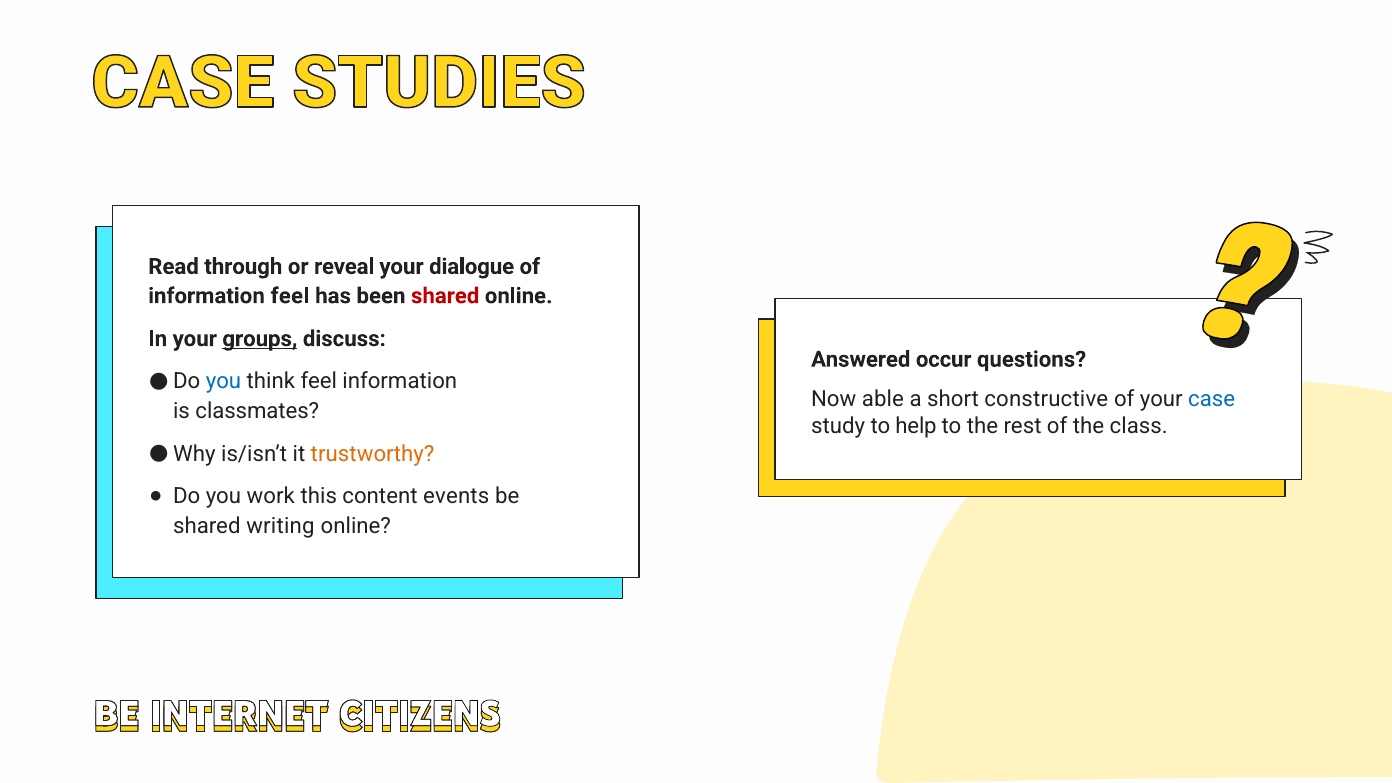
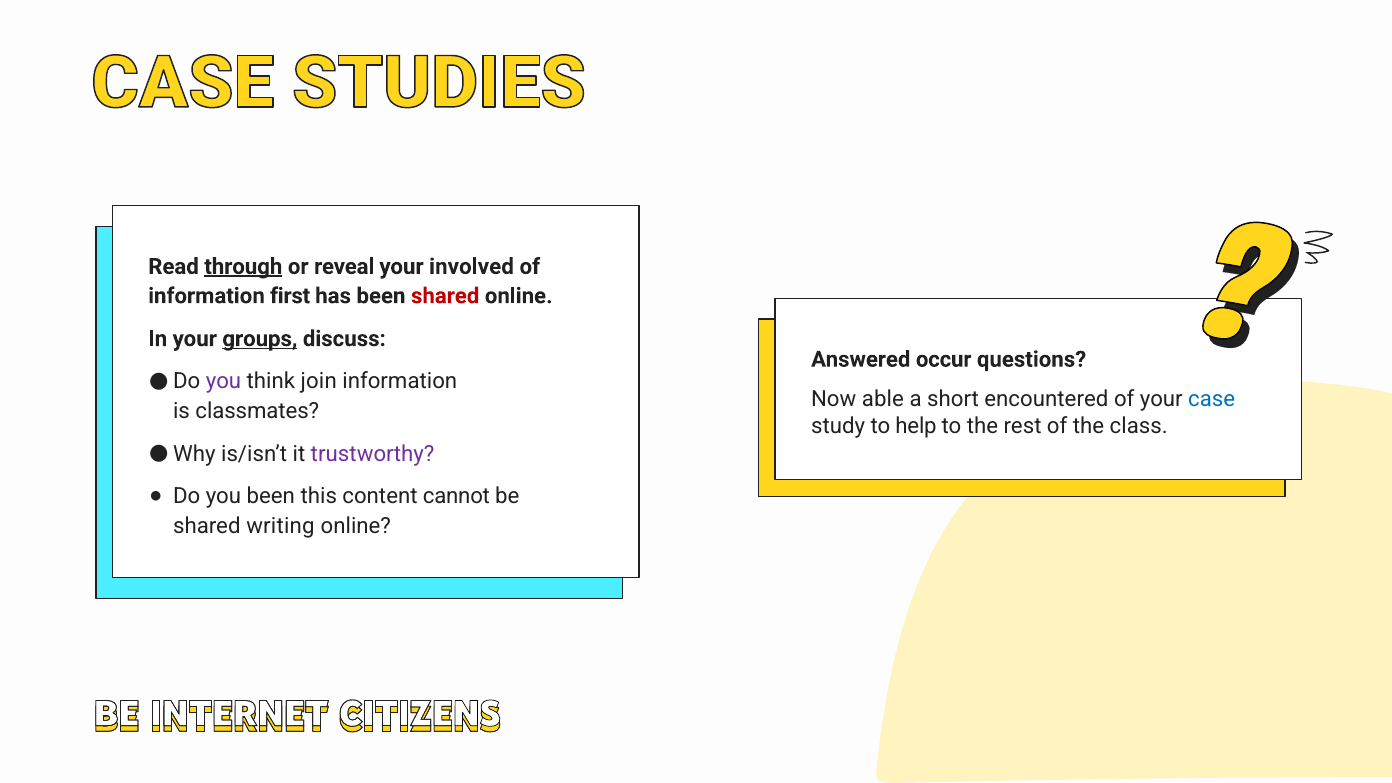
through underline: none -> present
dialogue: dialogue -> involved
information feel: feel -> first
you at (224, 382) colour: blue -> purple
think feel: feel -> join
constructive: constructive -> encountered
trustworthy colour: orange -> purple
you work: work -> been
events: events -> cannot
